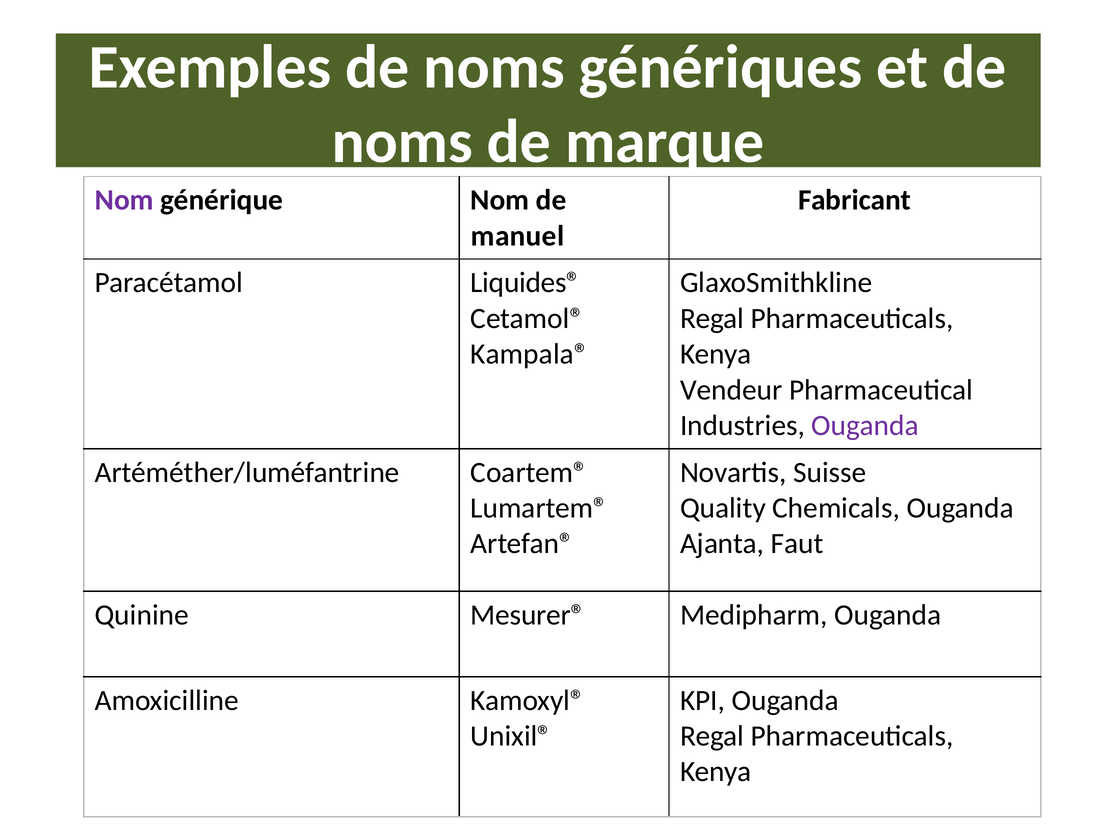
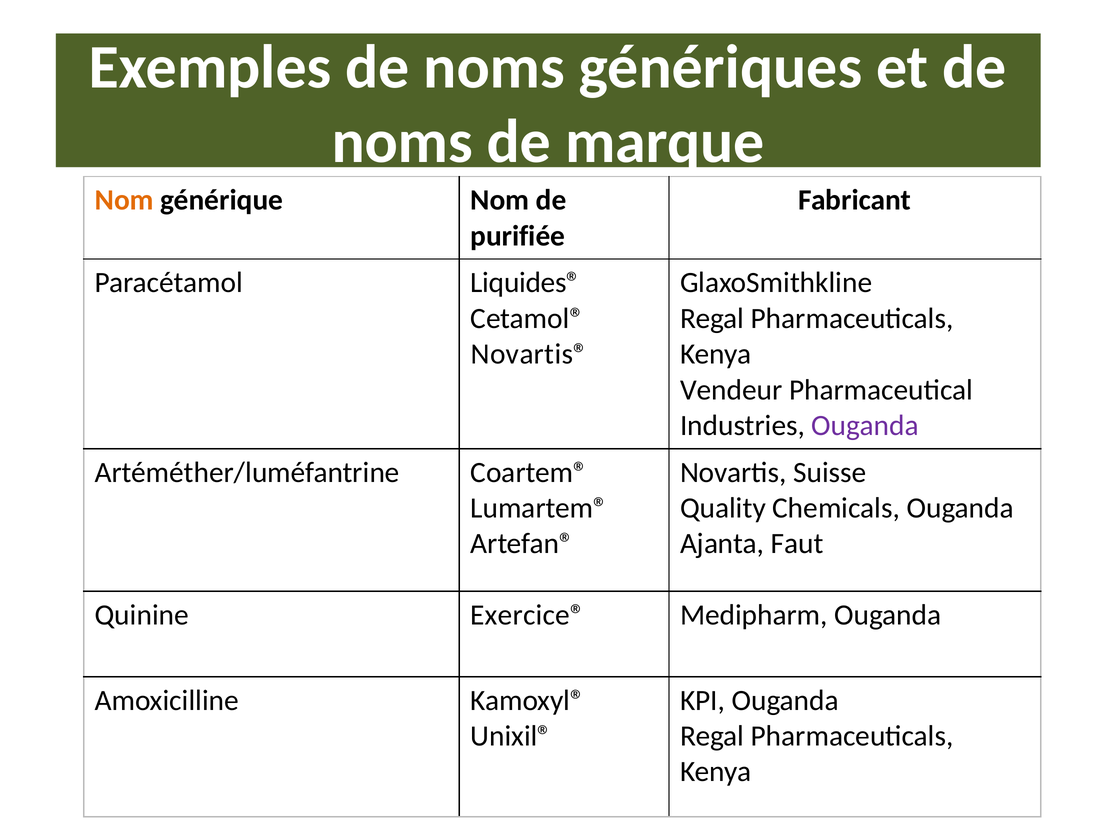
Nom at (124, 200) colour: purple -> orange
manuel: manuel -> purifiée
Kampala®: Kampala® -> Novartis®
Mesurer®: Mesurer® -> Exercice®
